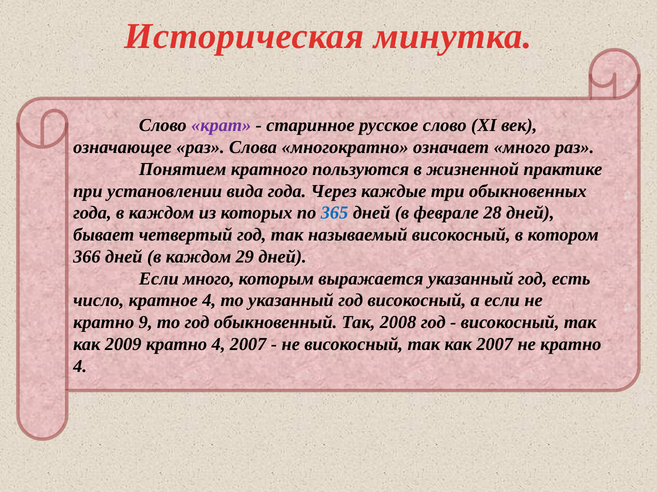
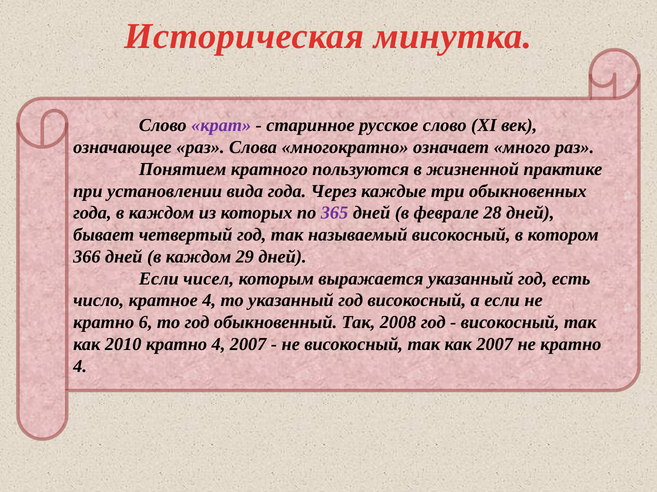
365 colour: blue -> purple
Если много: много -> чисел
9: 9 -> 6
2009: 2009 -> 2010
